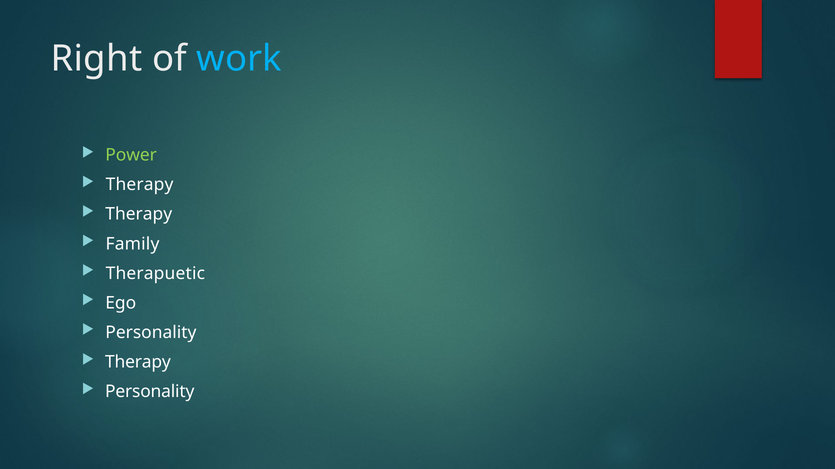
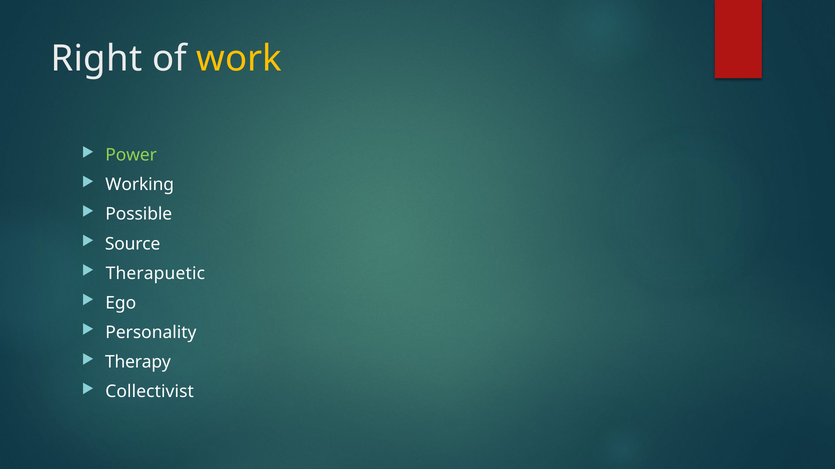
work colour: light blue -> yellow
Therapy at (140, 185): Therapy -> Working
Therapy at (139, 215): Therapy -> Possible
Family: Family -> Source
Personality at (150, 392): Personality -> Collectivist
